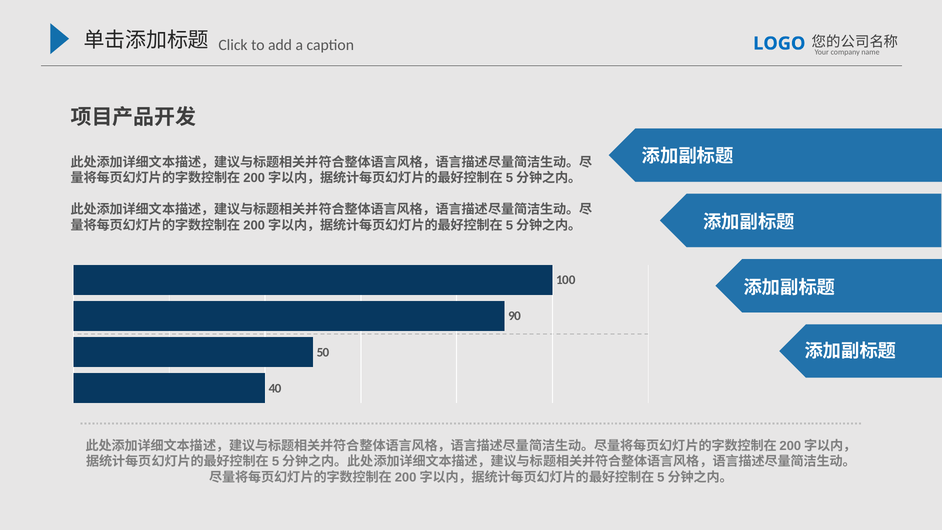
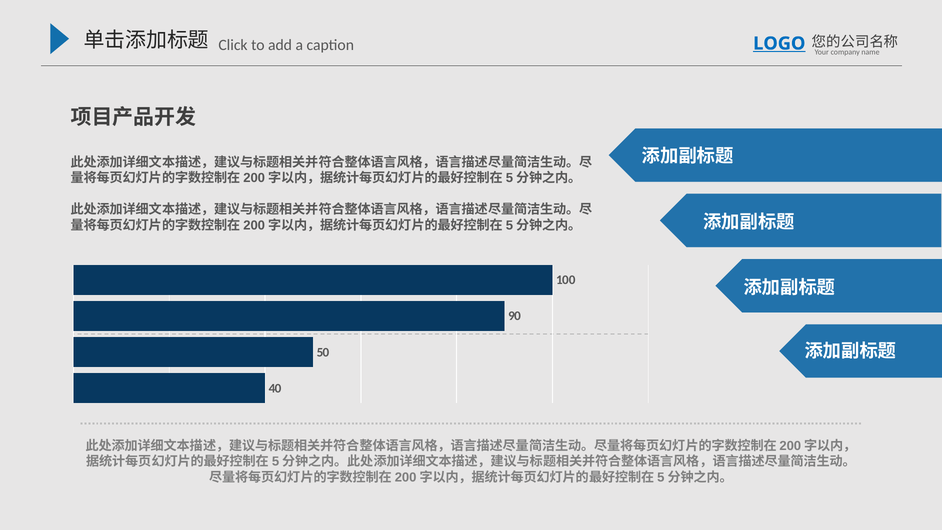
LOGO underline: none -> present
